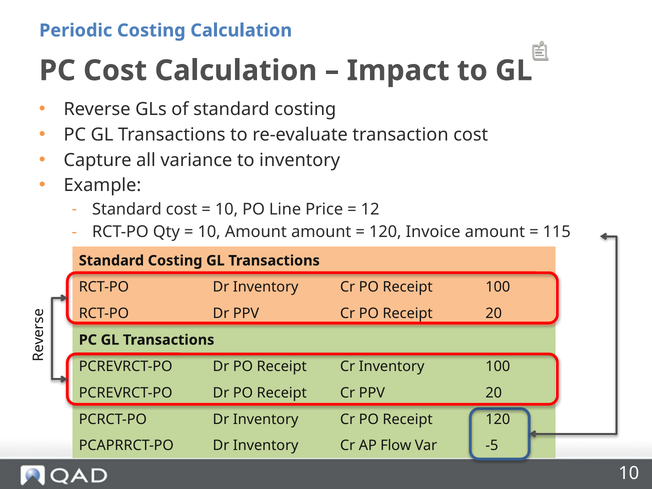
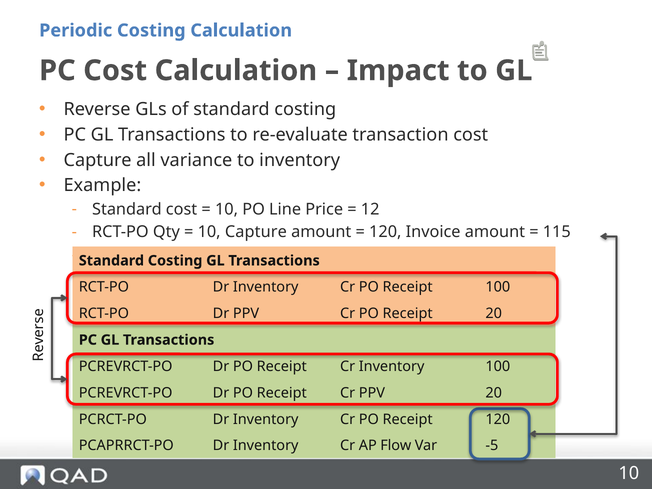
10 Amount: Amount -> Capture
